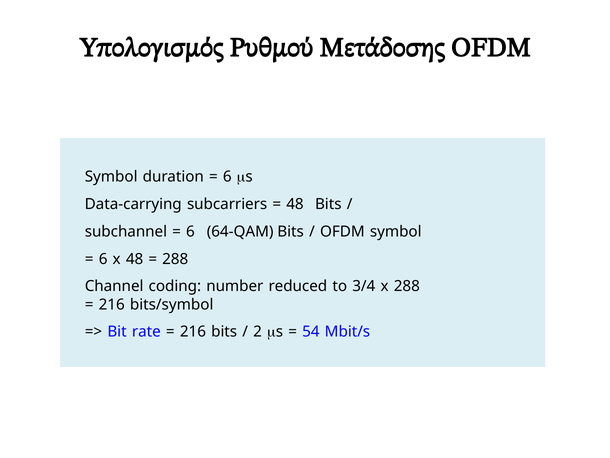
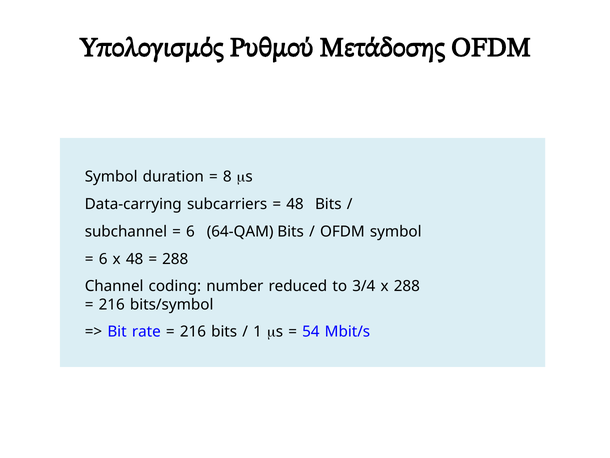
6 at (227, 176): 6 -> 8
2: 2 -> 1
